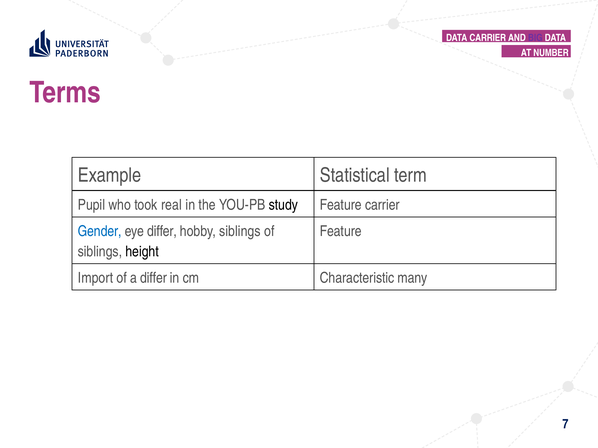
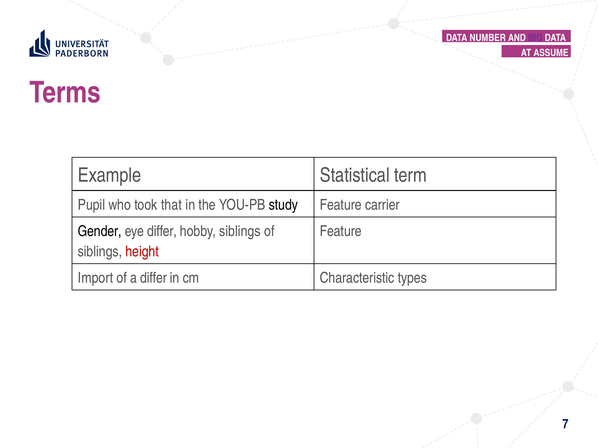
DATA CARRIER: CARRIER -> NUMBER
NUMBER: NUMBER -> ASSUME
real: real -> that
Gender colour: blue -> black
height colour: black -> red
many: many -> types
